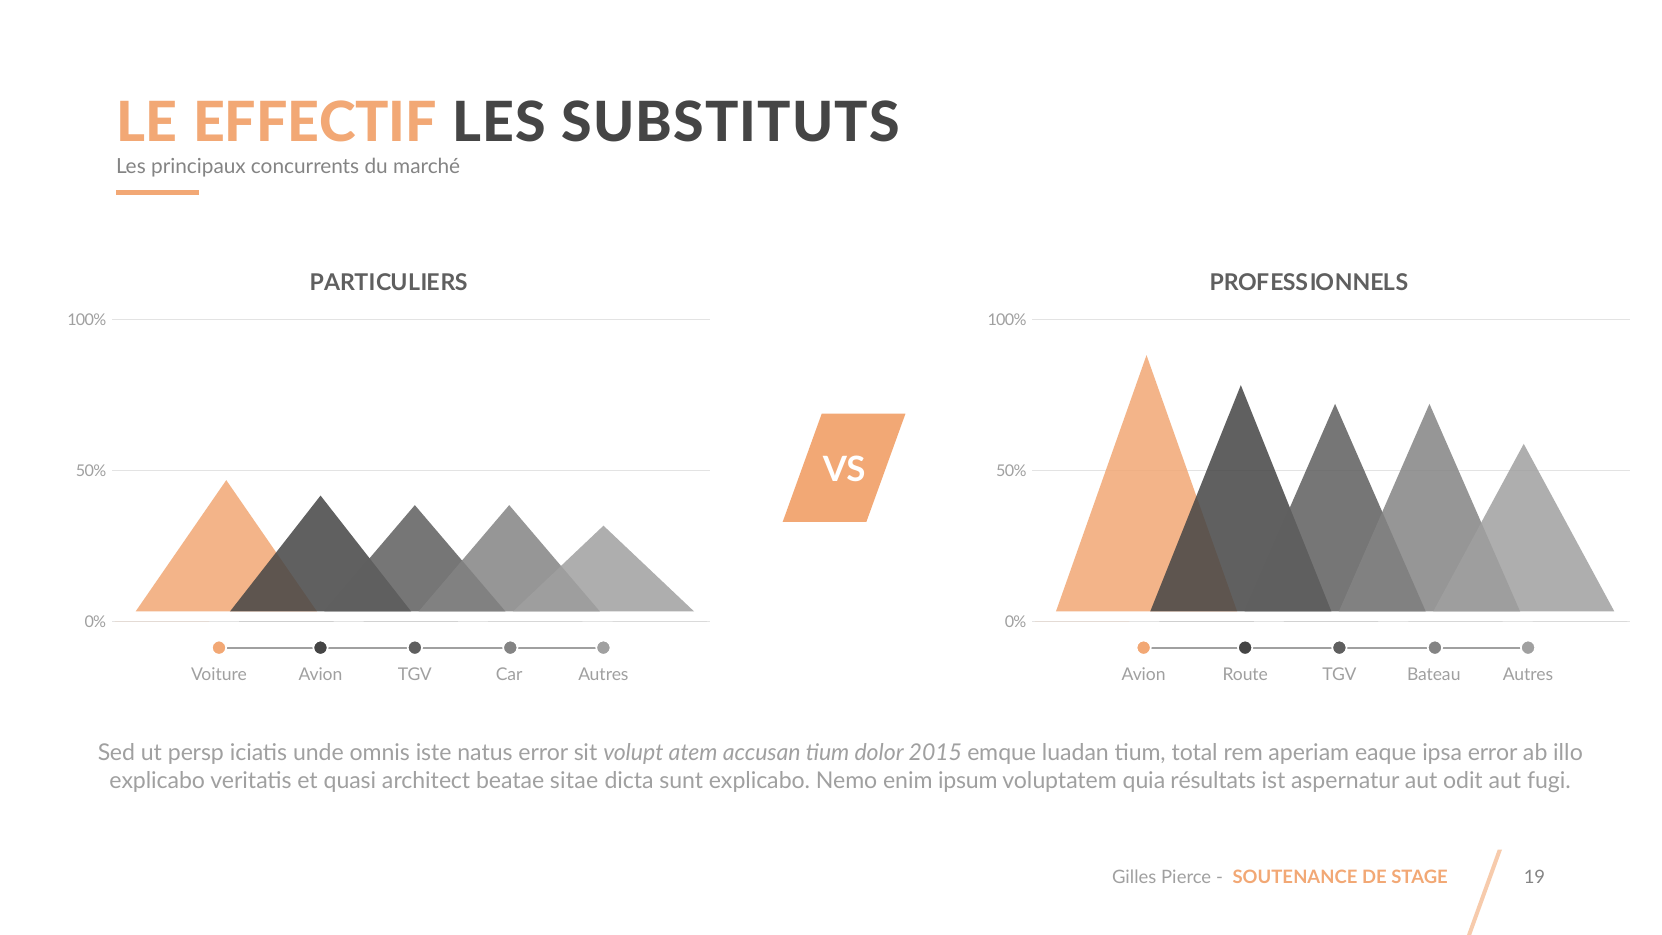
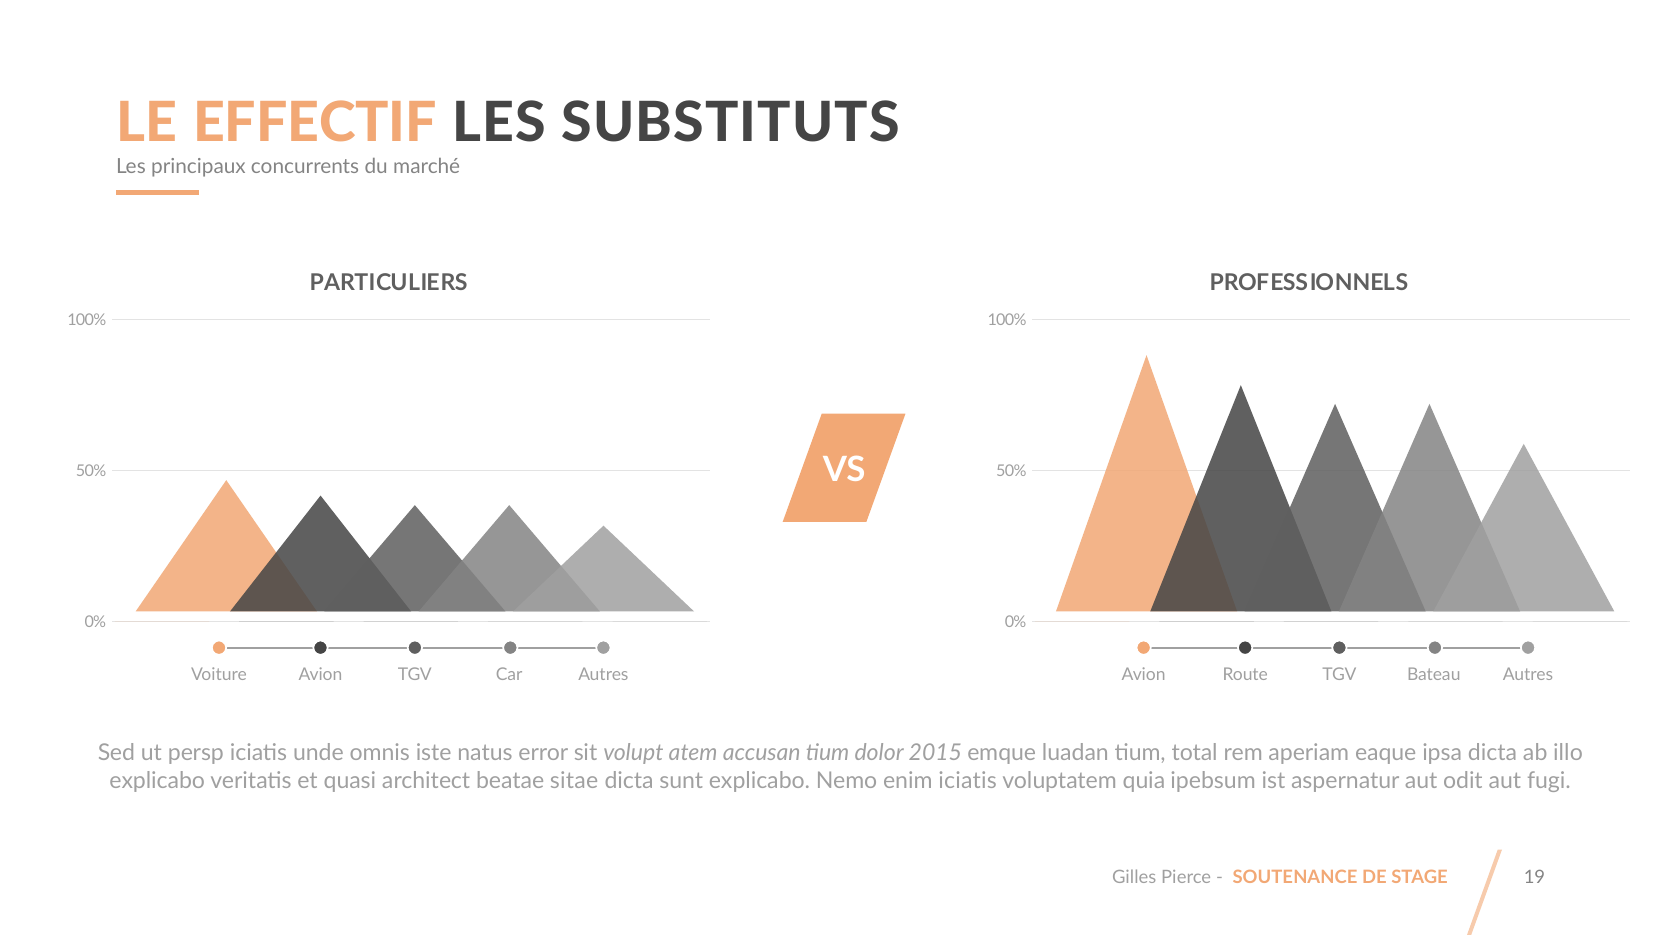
ipsa error: error -> dicta
enim ipsum: ipsum -> iciatis
résultats: résultats -> ipebsum
